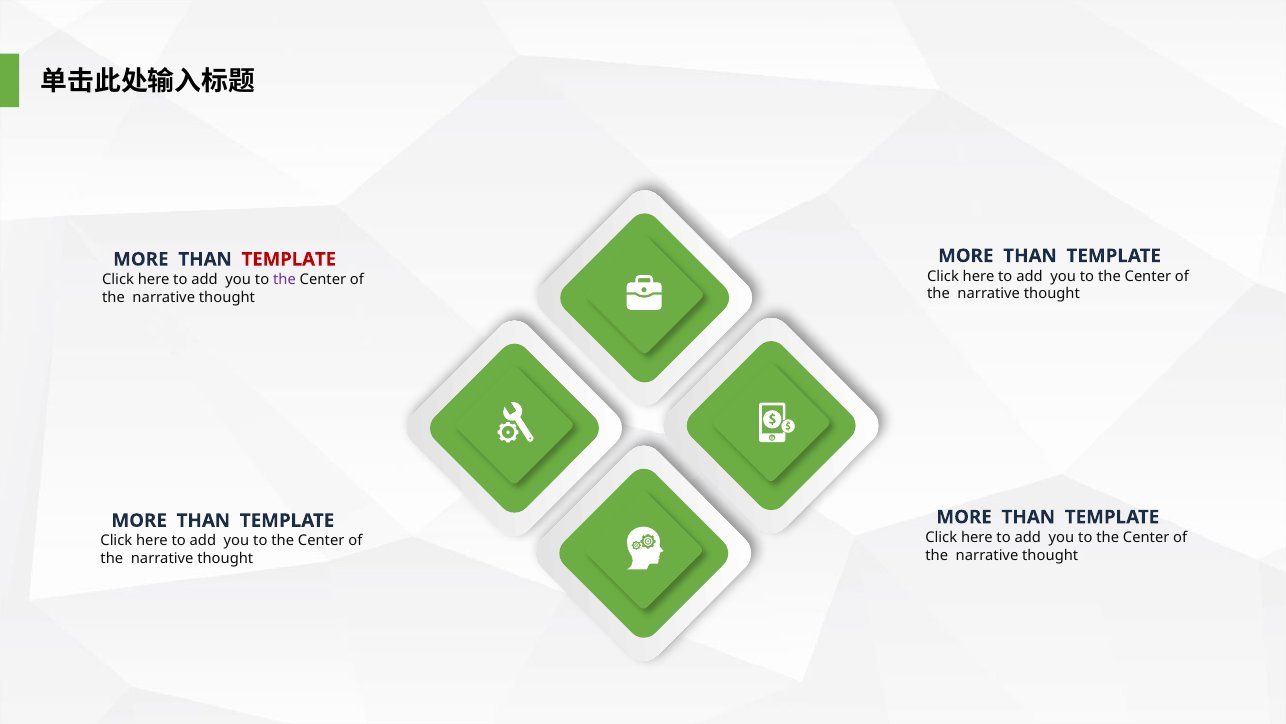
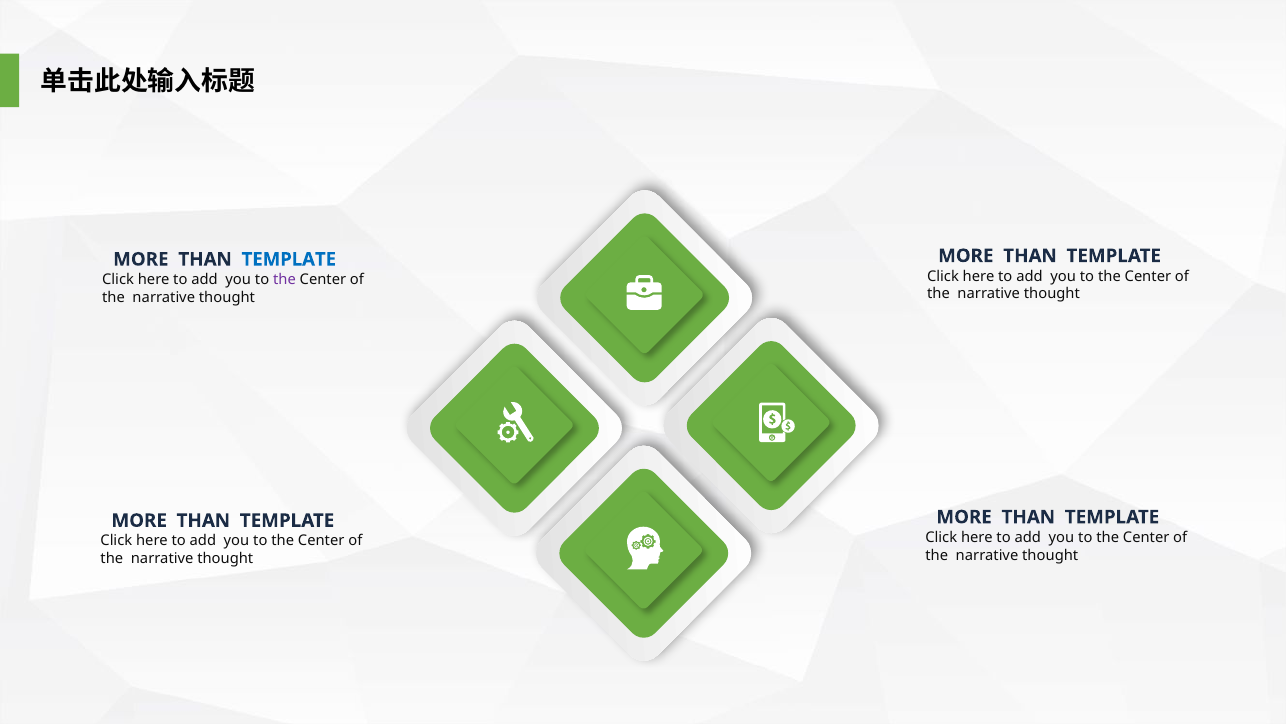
TEMPLATE at (289, 259) colour: red -> blue
